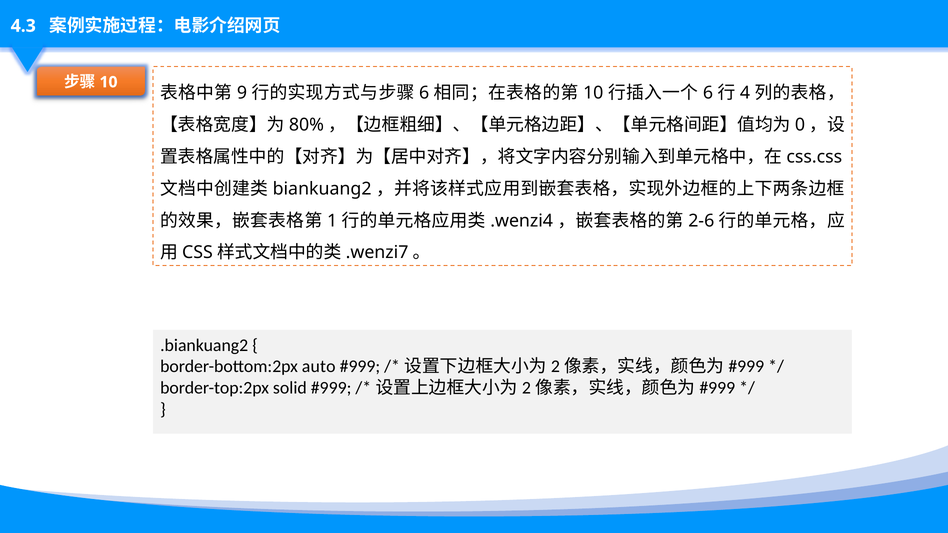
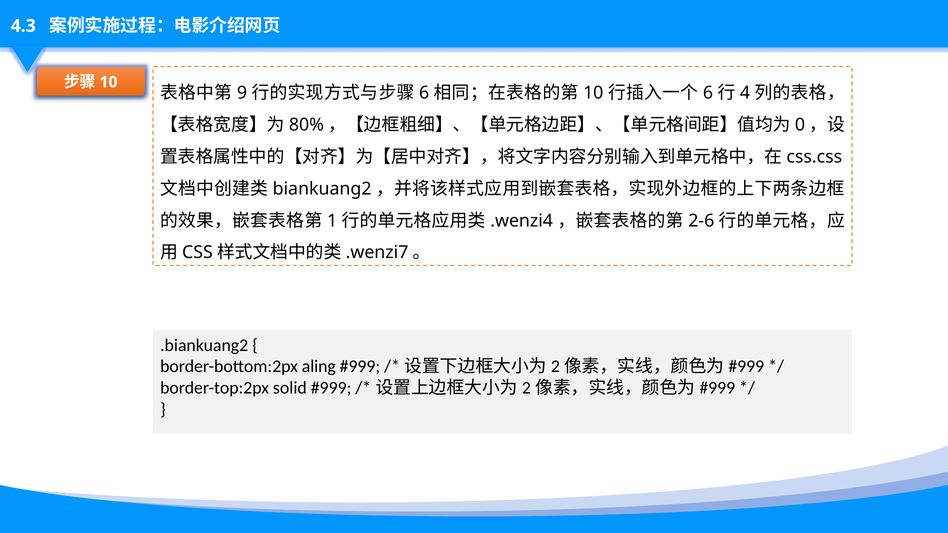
auto: auto -> aling
